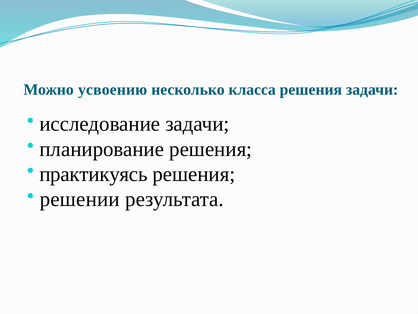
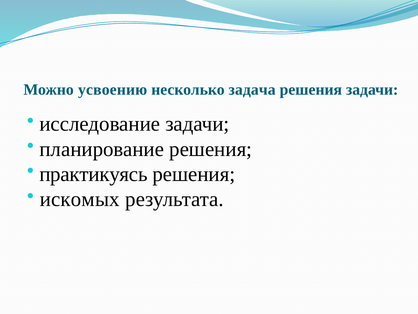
класса: класса -> задача
решении: решении -> искомых
